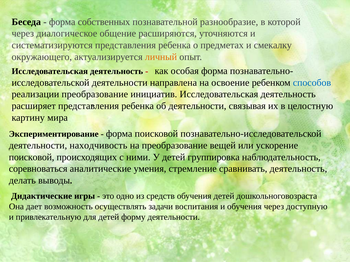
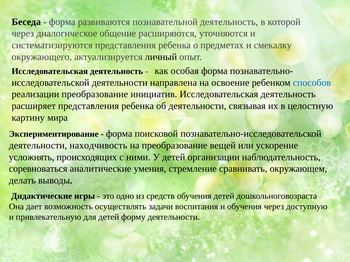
собственных: собственных -> развиваются
познавательной разнообразие: разнообразие -> деятельность
личный colour: orange -> black
поисковой at (32, 157): поисковой -> усложнять
группировка: группировка -> организации
сравнивать деятельность: деятельность -> окружающем
